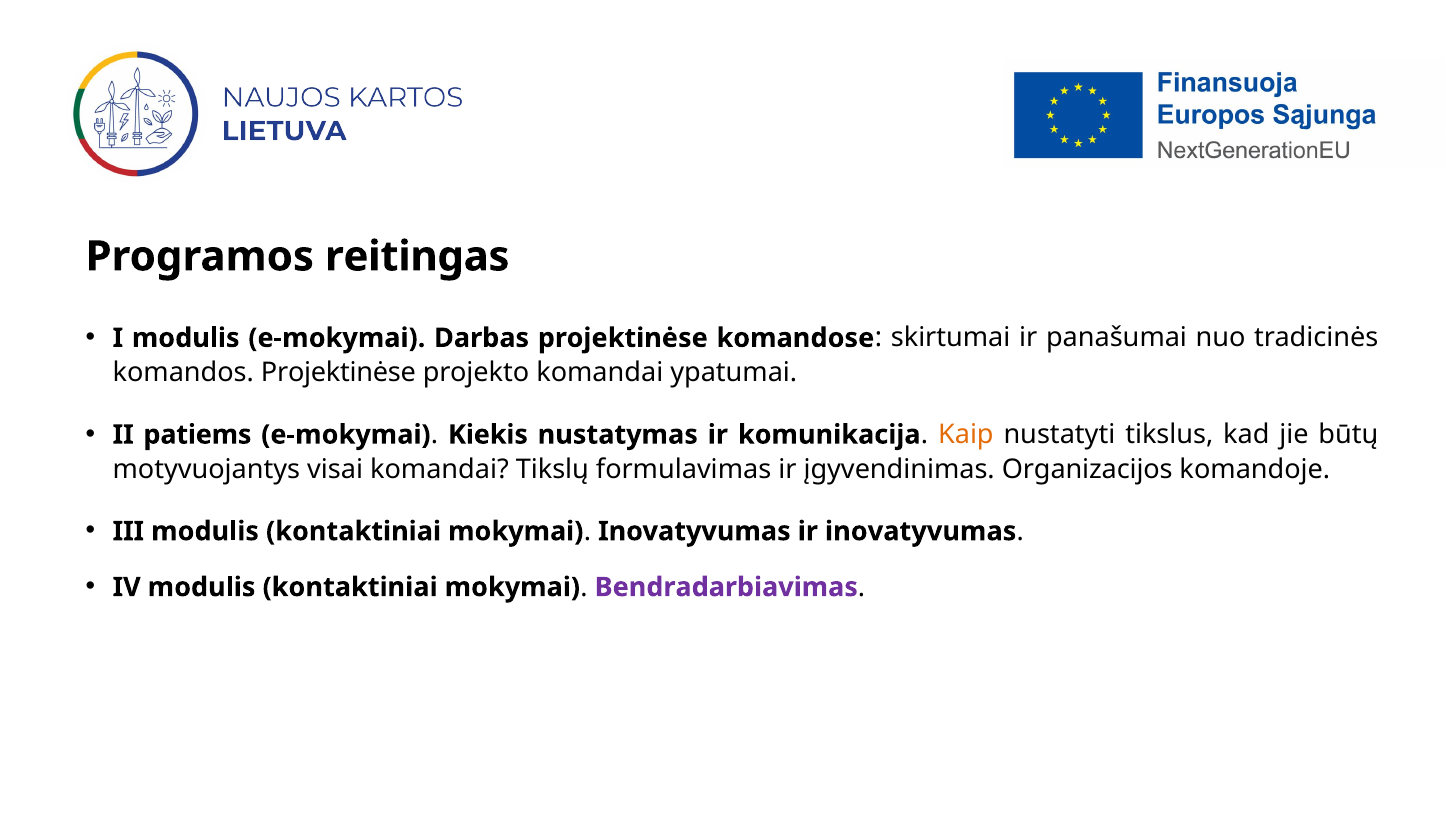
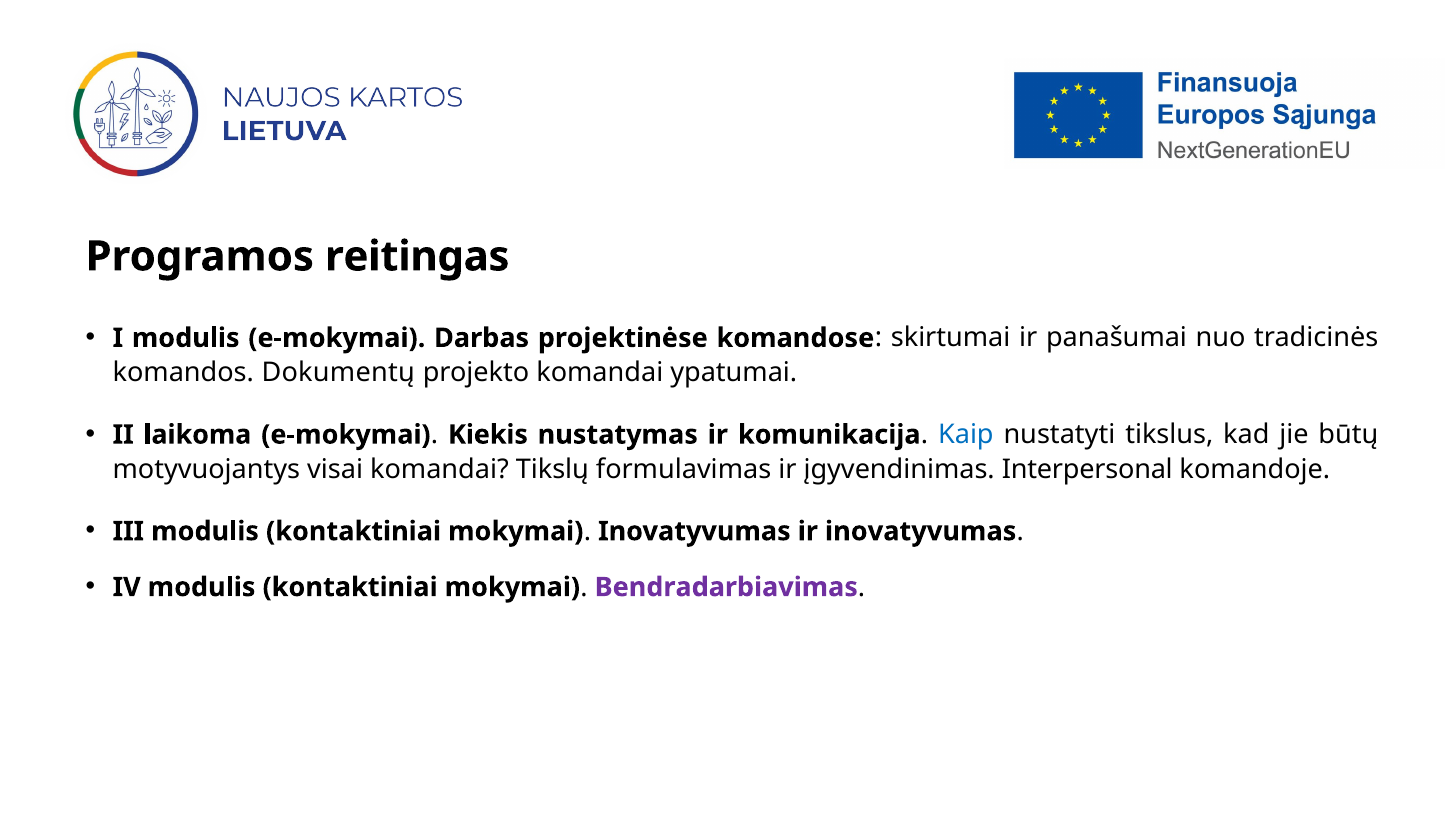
komandos Projektinėse: Projektinėse -> Dokumentų
patiems: patiems -> laikoma
Kaip colour: orange -> blue
Organizacijos: Organizacijos -> Interpersonal
